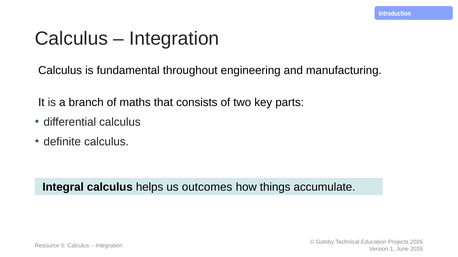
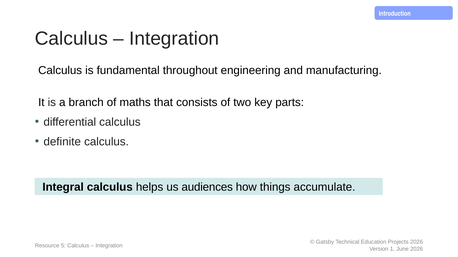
outcomes: outcomes -> audiences
